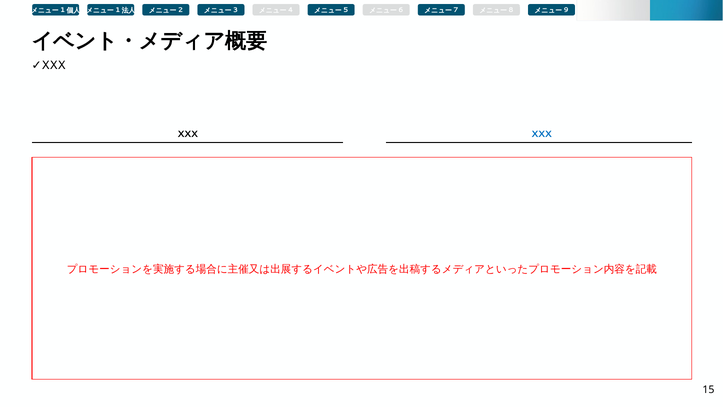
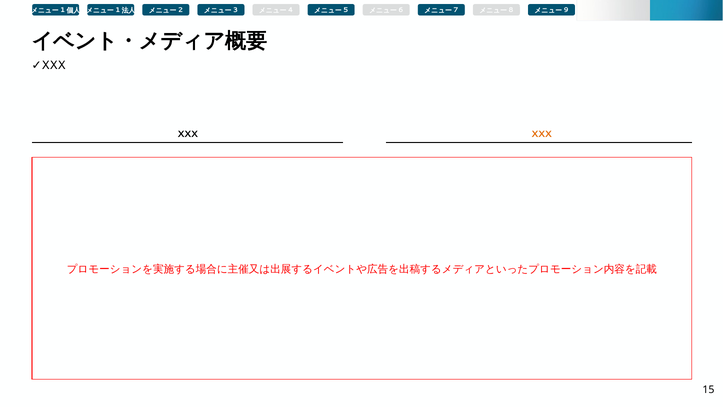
XXX at (541, 134) colour: blue -> orange
